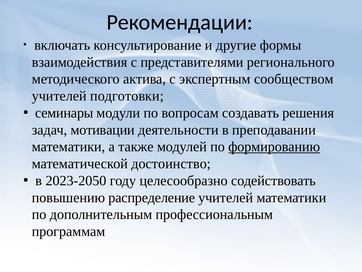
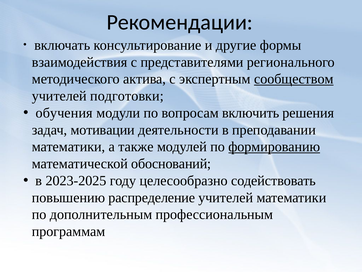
сообществом underline: none -> present
семинары: семинары -> обучения
создавать: создавать -> включить
достоинство: достоинство -> обоснований
2023-2050: 2023-2050 -> 2023-2025
